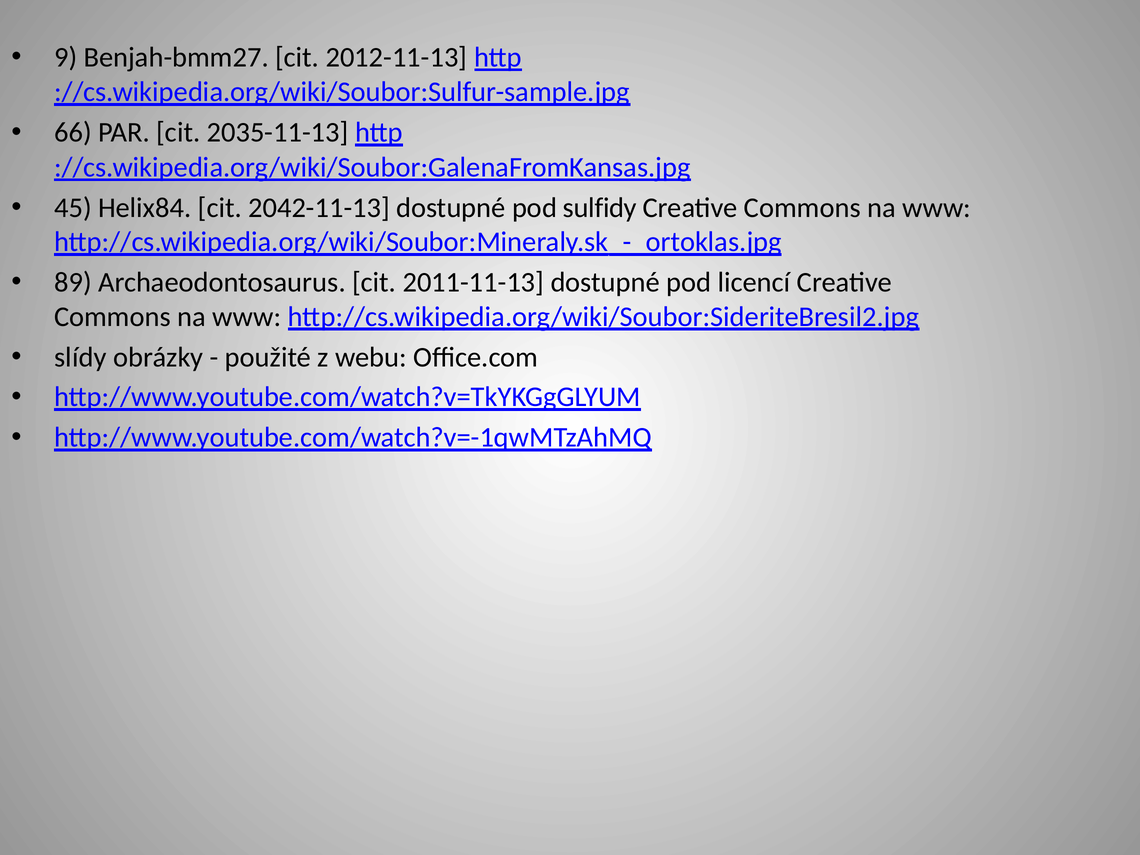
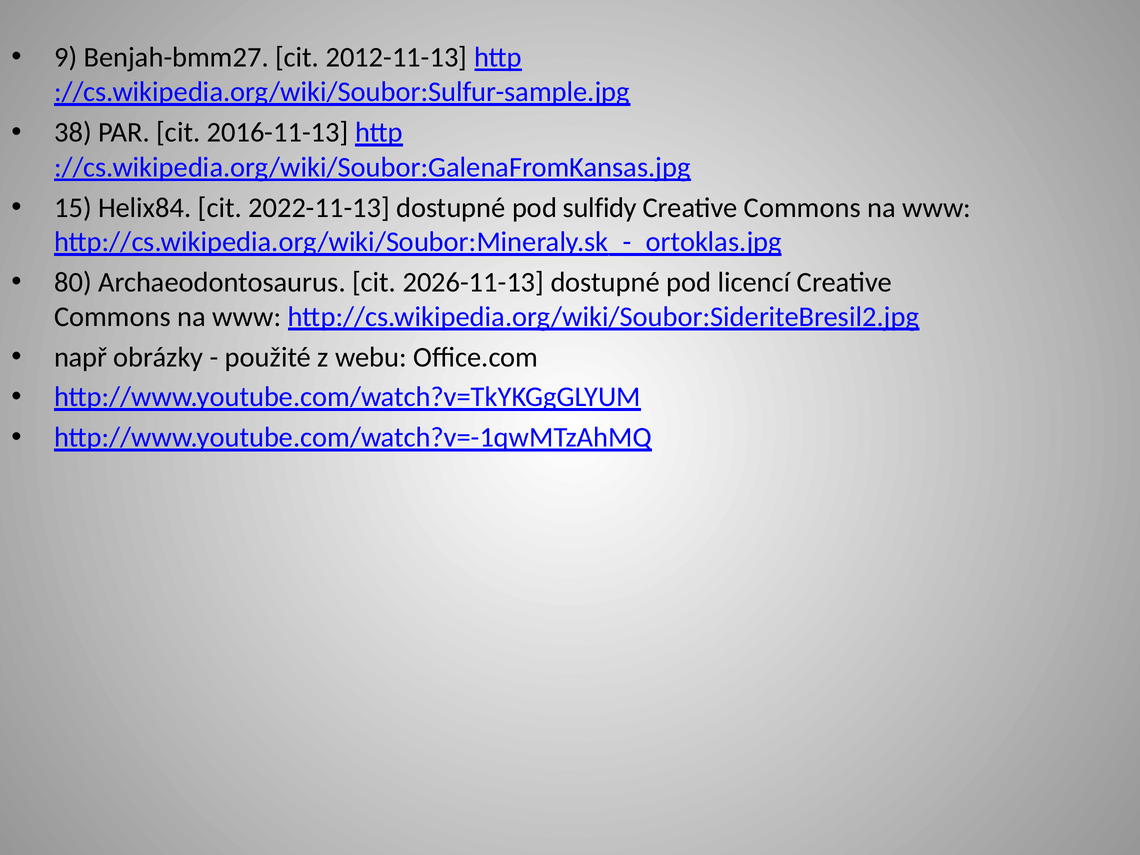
66: 66 -> 38
2035-11-13: 2035-11-13 -> 2016-11-13
45: 45 -> 15
2042-11-13: 2042-11-13 -> 2022-11-13
89: 89 -> 80
2011-11-13: 2011-11-13 -> 2026-11-13
slídy: slídy -> např
